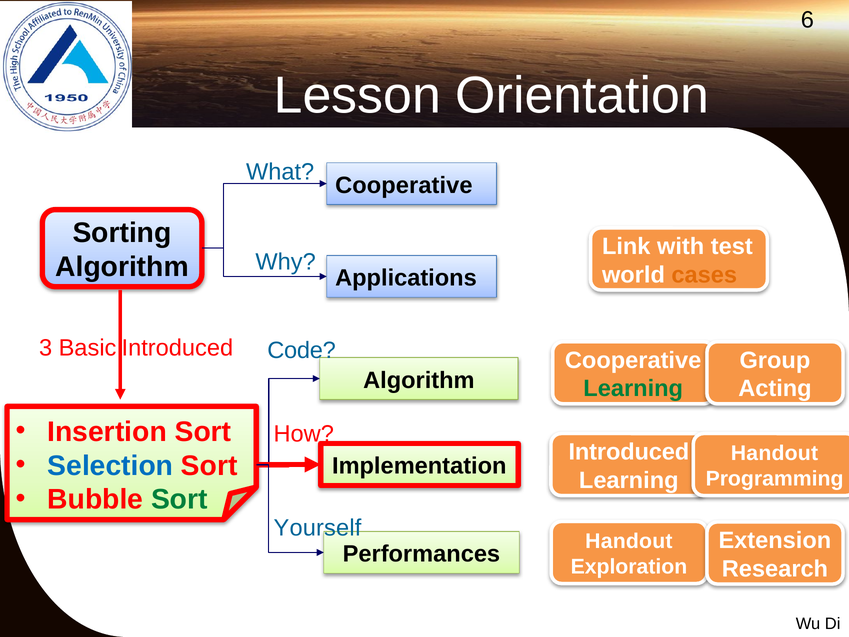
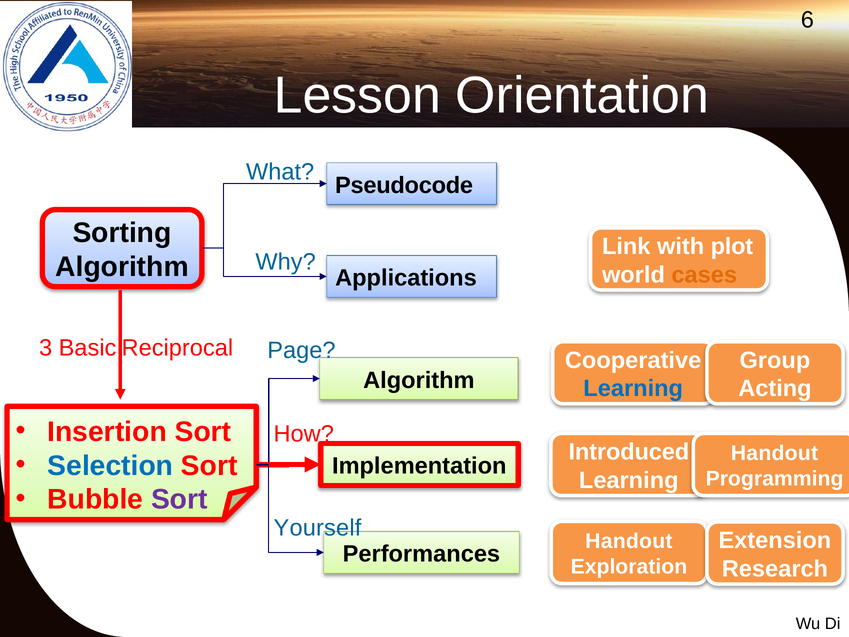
Cooperative at (404, 185): Cooperative -> Pseudocode
test: test -> plot
Basic Introduced: Introduced -> Reciprocal
Code: Code -> Page
Learning at (633, 388) colour: green -> blue
Sort at (179, 499) colour: green -> purple
